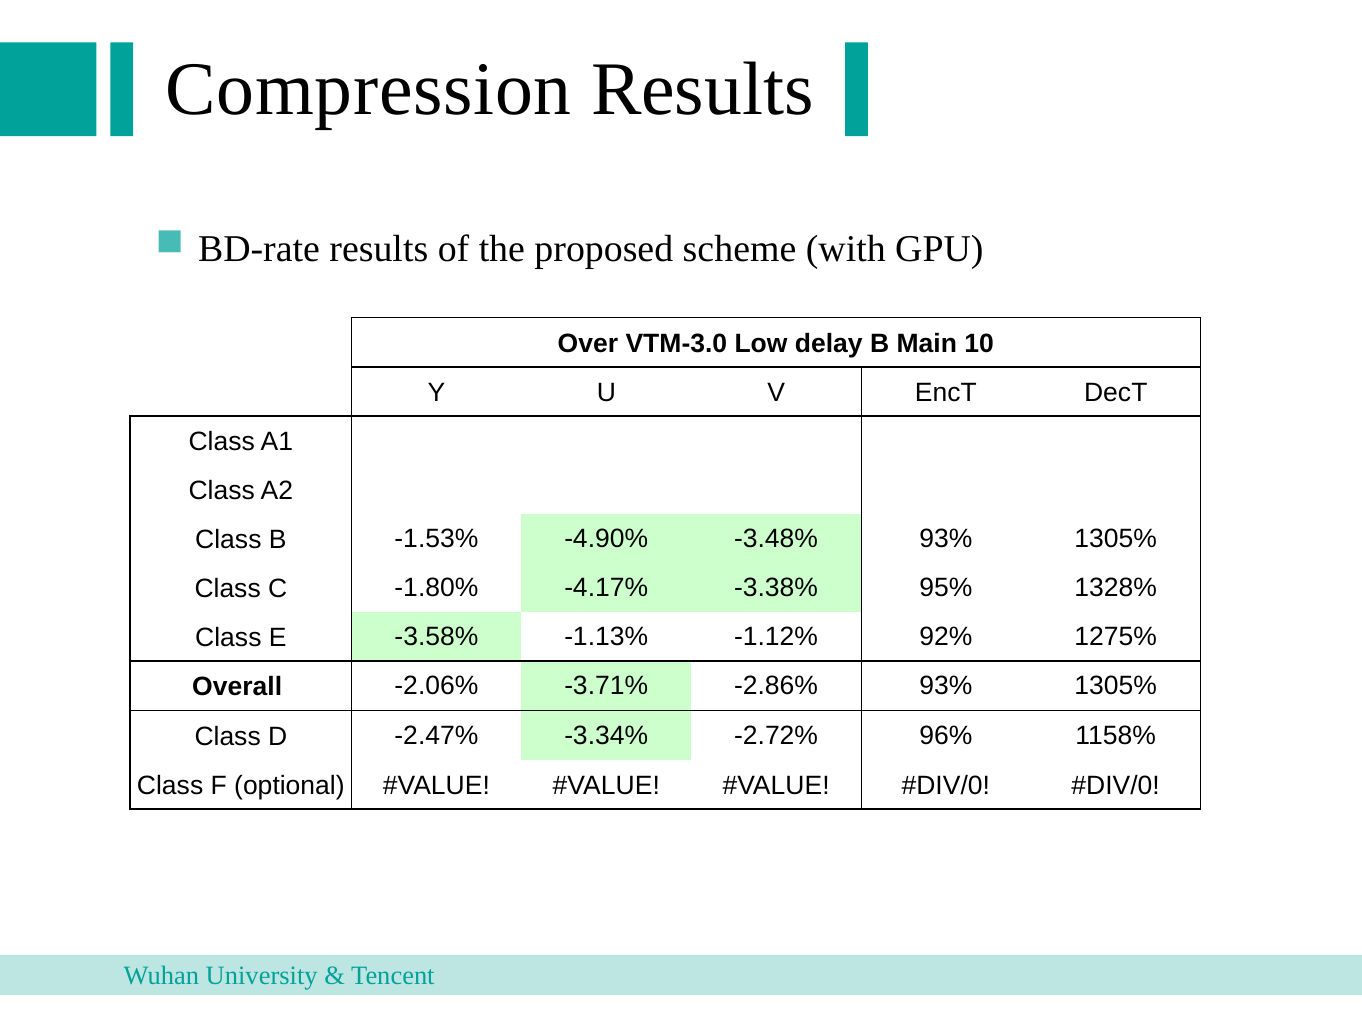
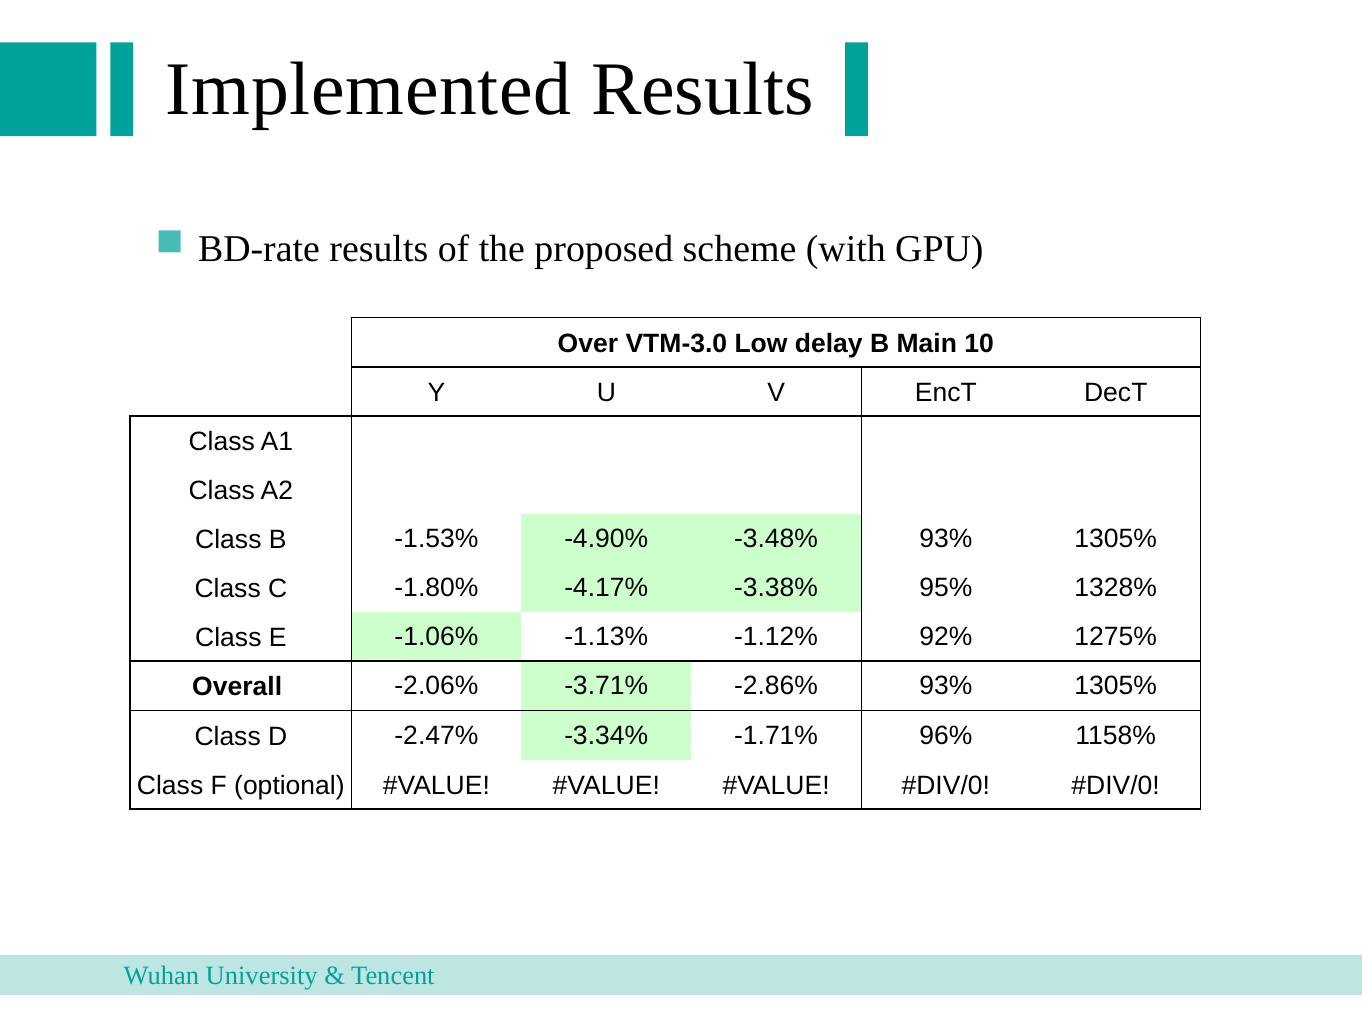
Compression: Compression -> Implemented
-3.58%: -3.58% -> -1.06%
-2.72%: -2.72% -> -1.71%
